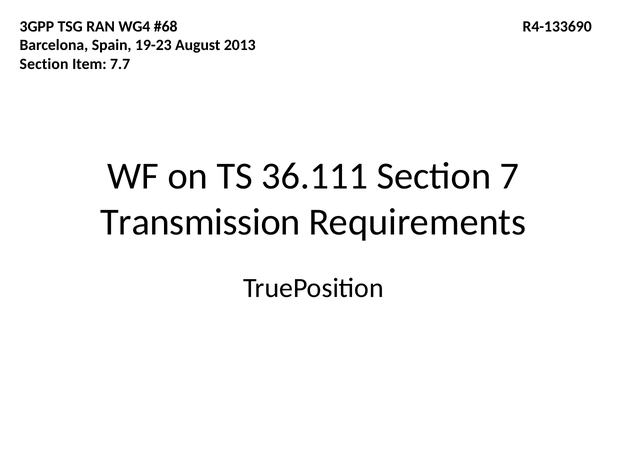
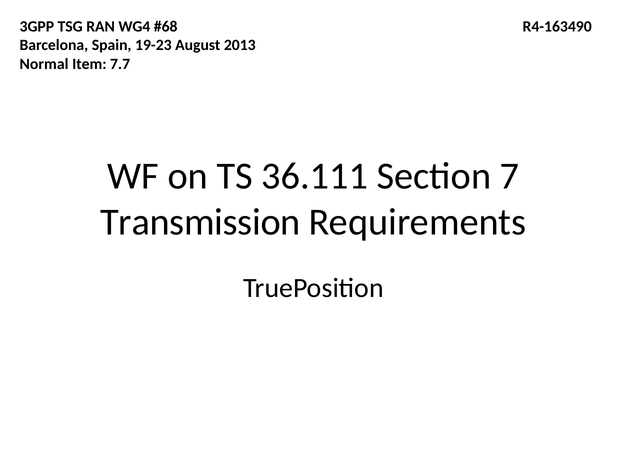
R4-133690: R4-133690 -> R4-163490
Section at (44, 64): Section -> Normal
